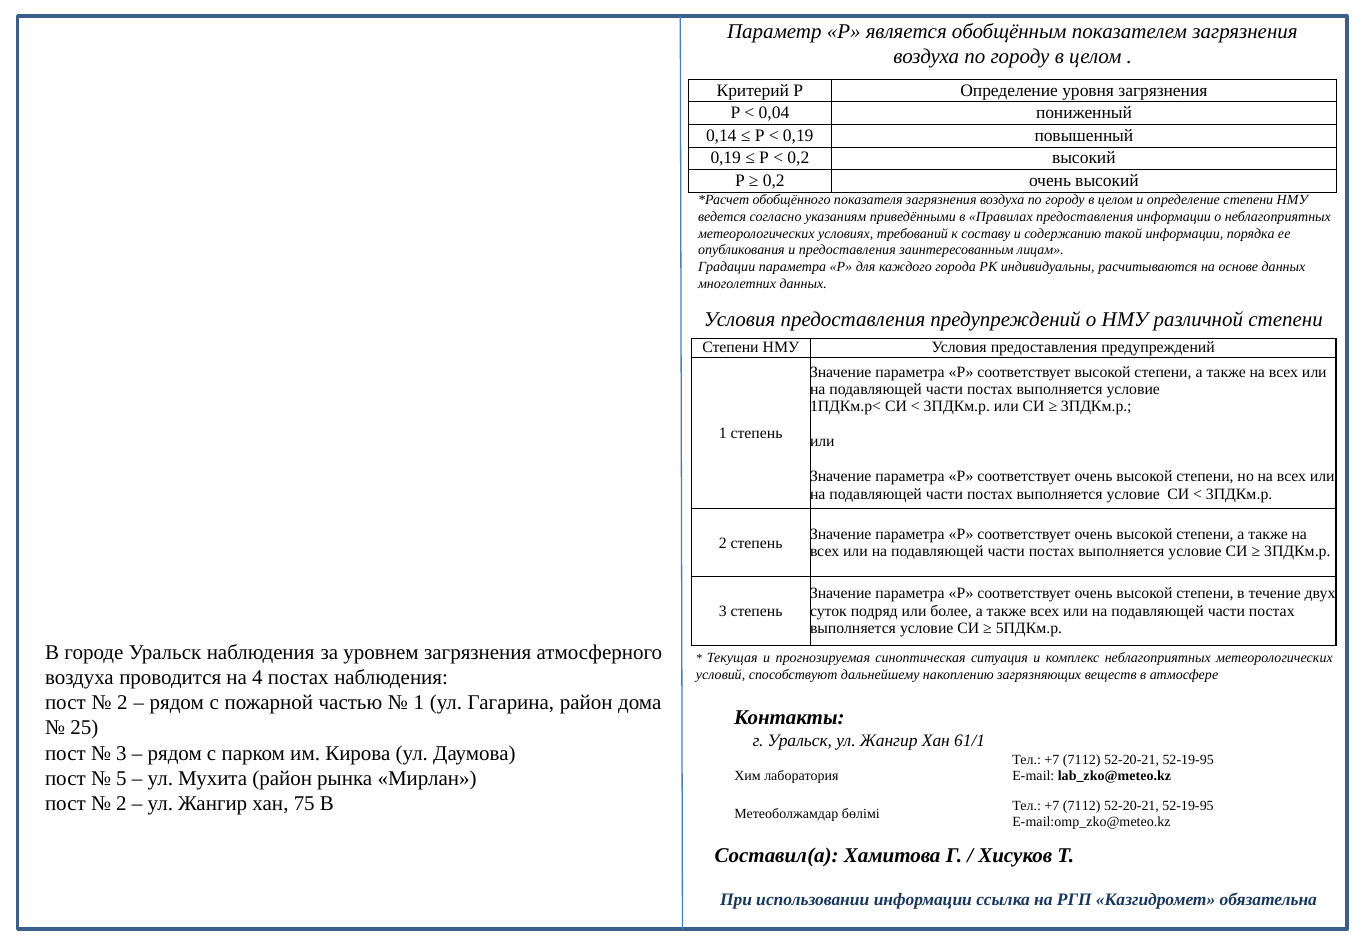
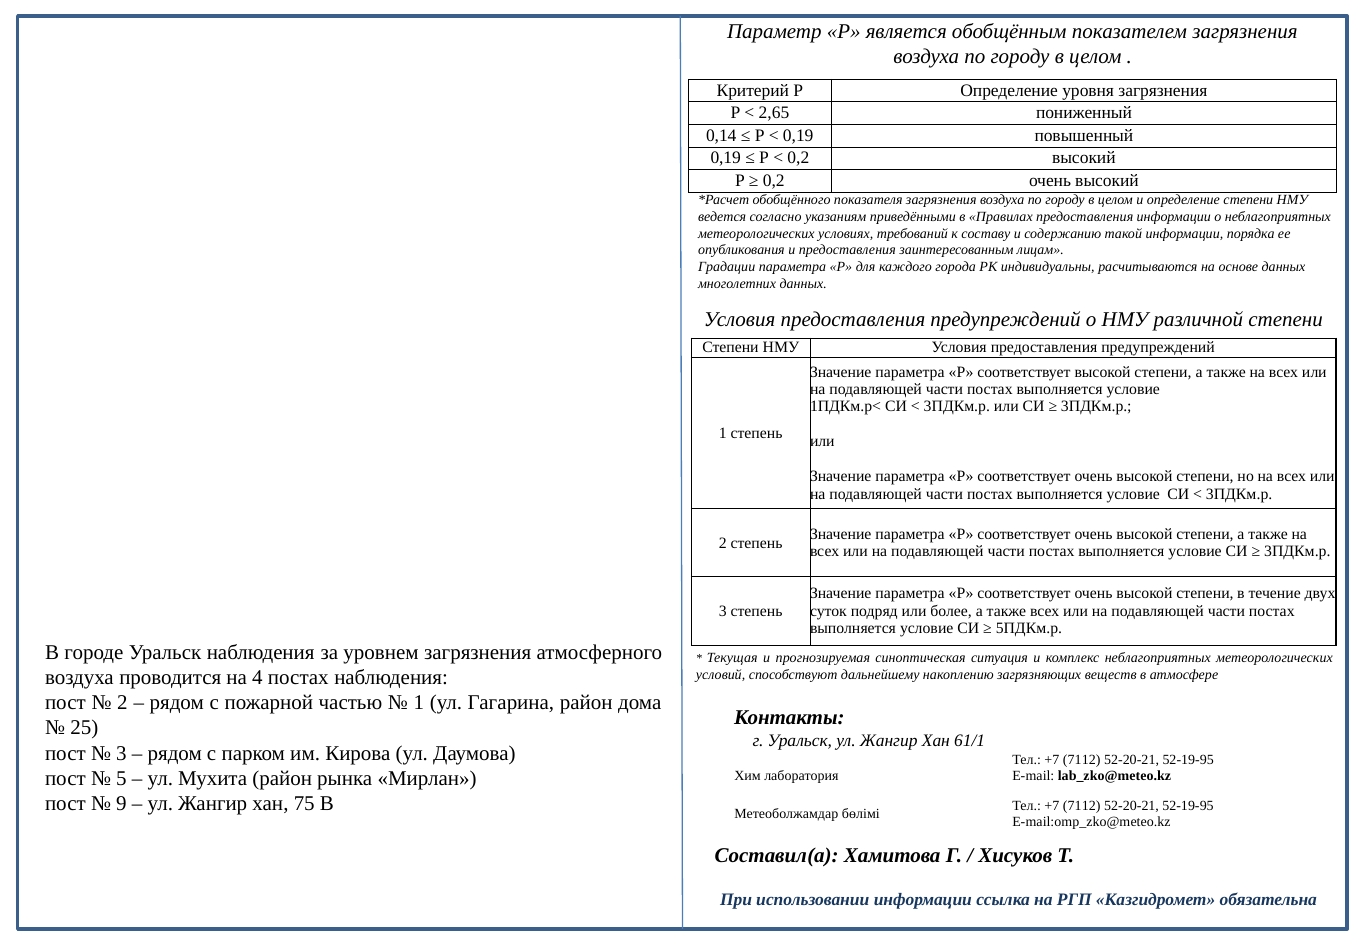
0,04: 0,04 -> 2,65
2 at (121, 804): 2 -> 9
